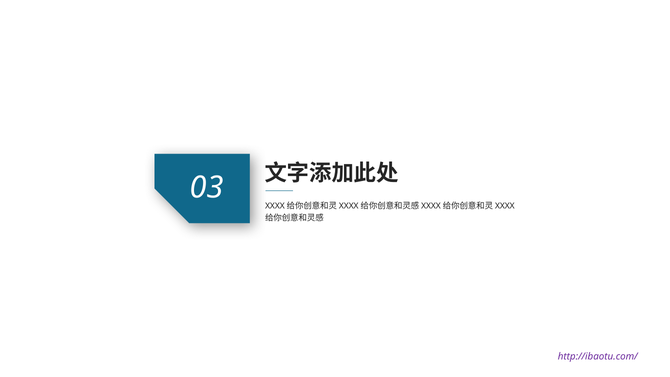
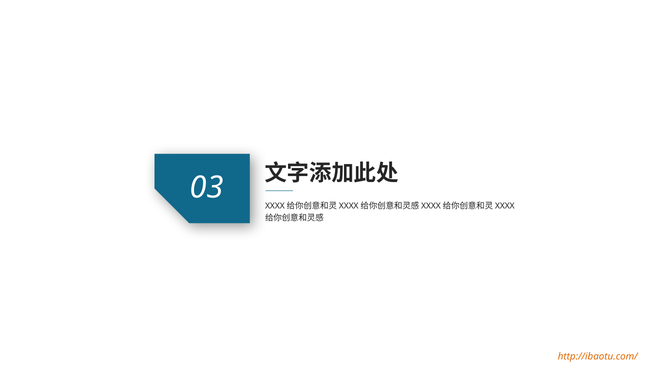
http://ibaotu.com/ colour: purple -> orange
